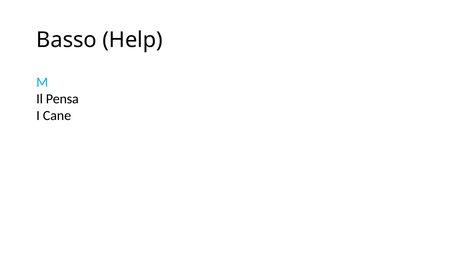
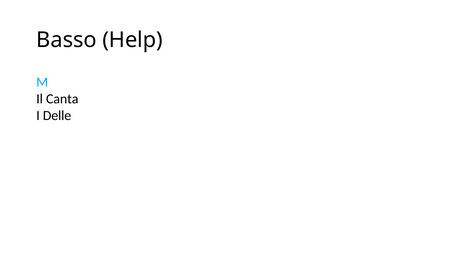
Pensa: Pensa -> Canta
Cane: Cane -> Delle
